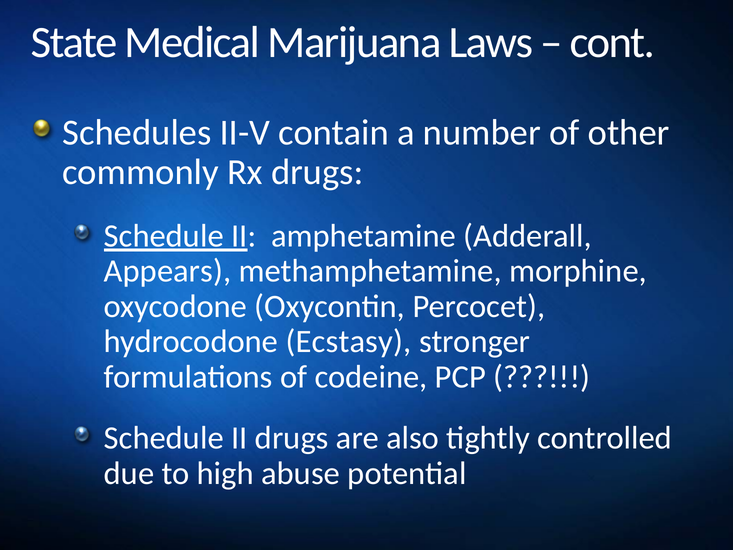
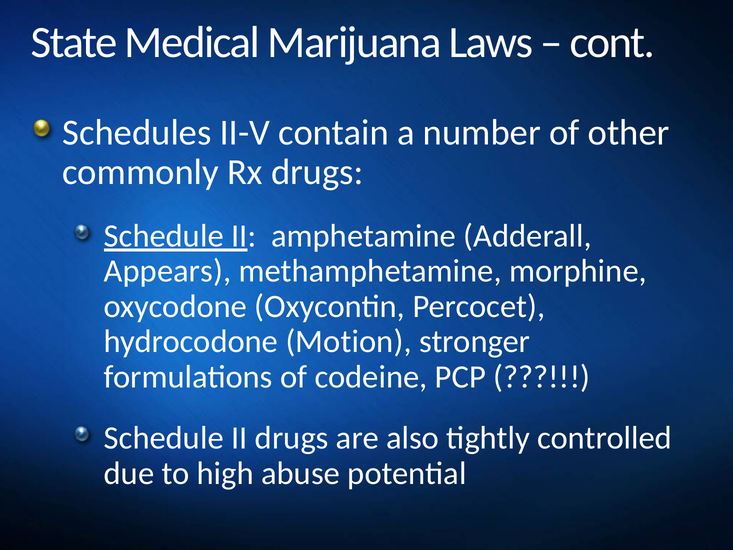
Ecstasy: Ecstasy -> Motion
